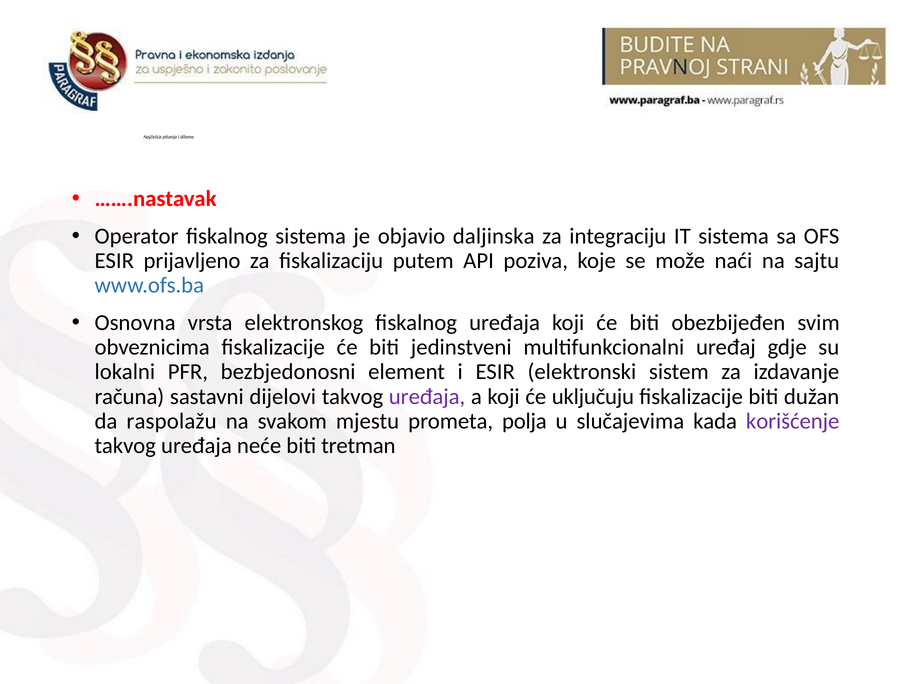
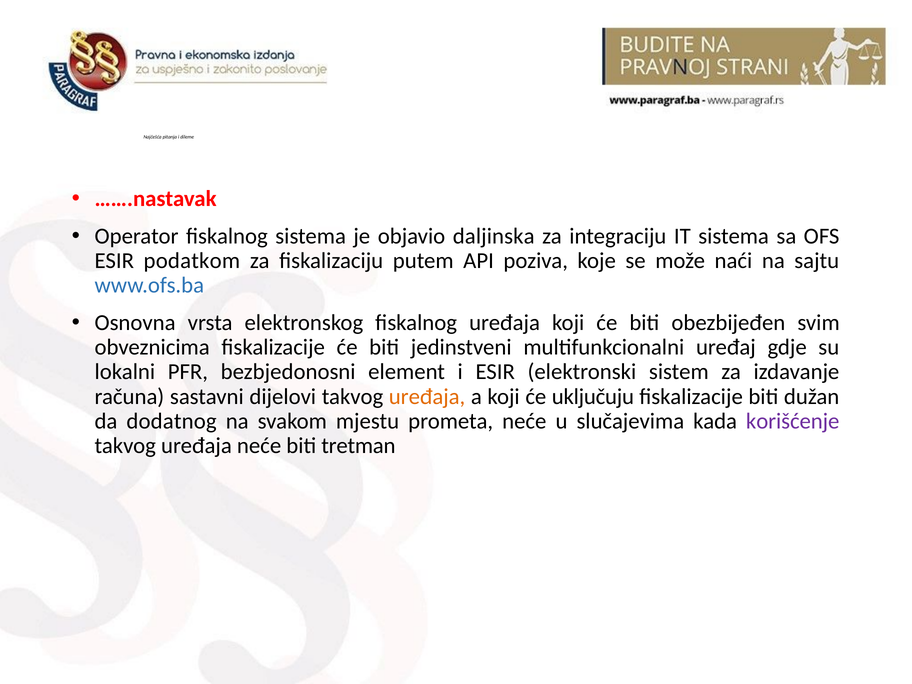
prijavljeno: prijavljeno -> podatkom
uređaja at (427, 397) colour: purple -> orange
raspolažu: raspolažu -> dodatnog
prometa polja: polja -> neće
